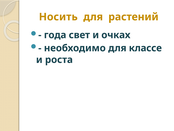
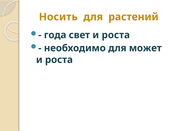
свет и очках: очках -> роста
классе: классе -> может
